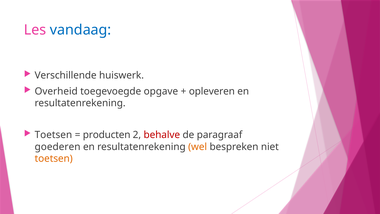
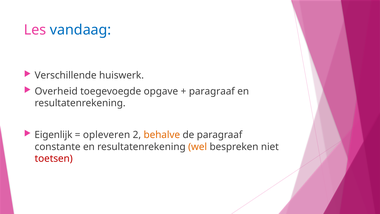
opleveren at (212, 91): opleveren -> paragraaf
Toetsen at (53, 135): Toetsen -> Eigenlijk
producten: producten -> opleveren
behalve colour: red -> orange
goederen: goederen -> constante
toetsen at (54, 158) colour: orange -> red
